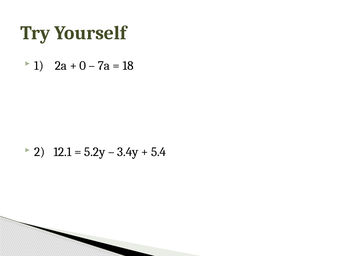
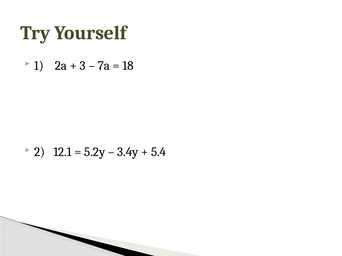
0: 0 -> 3
